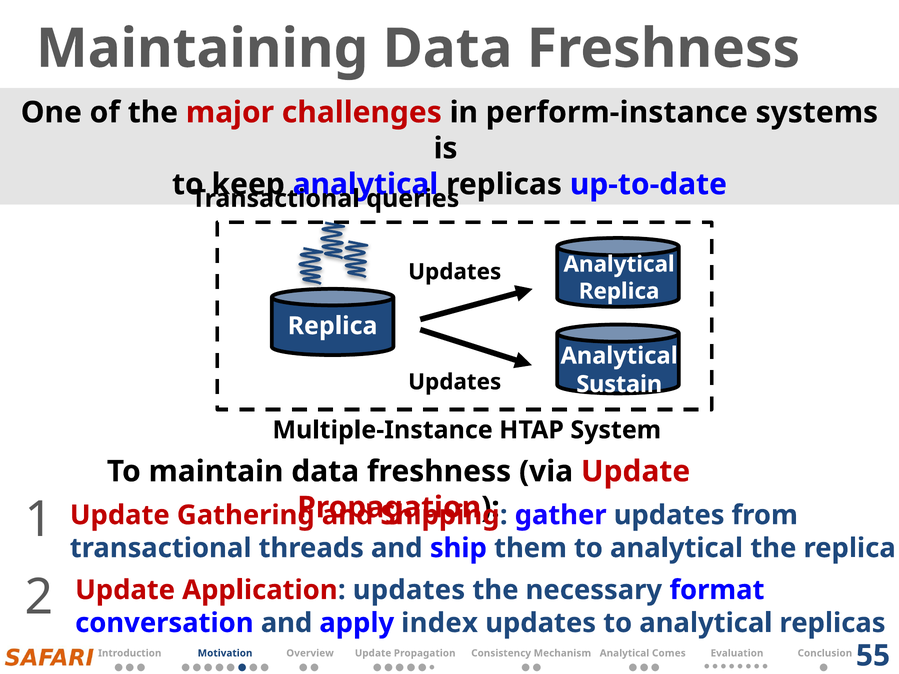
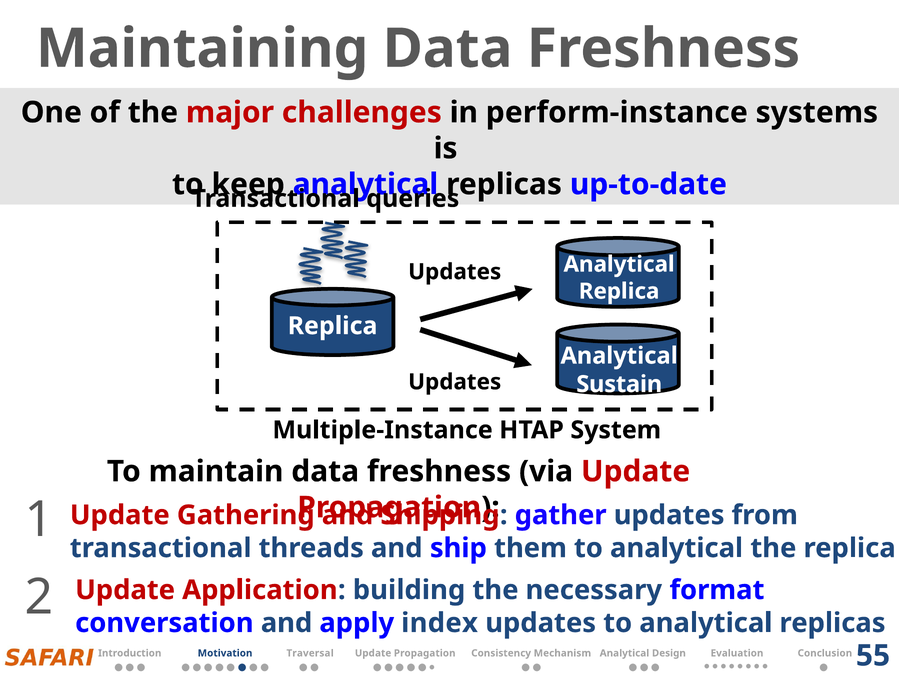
Application updates: updates -> building
Overview: Overview -> Traversal
Comes: Comes -> Design
